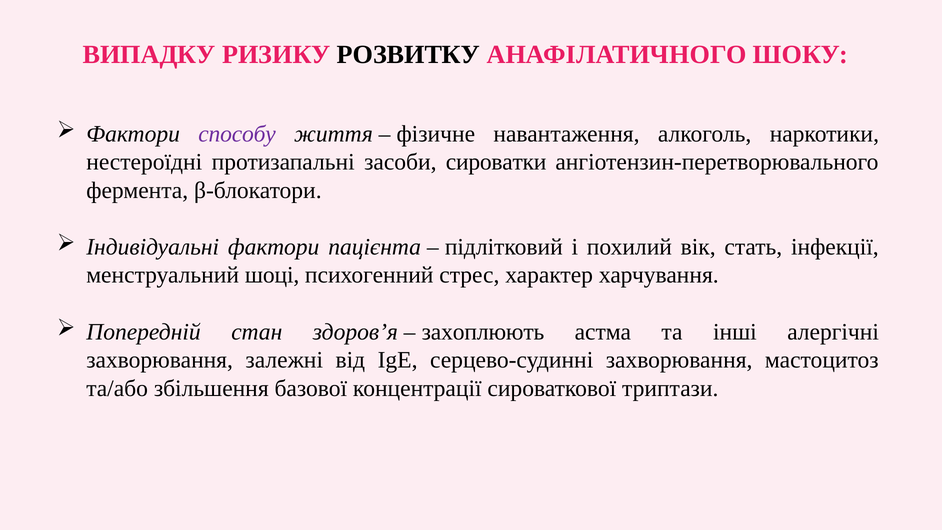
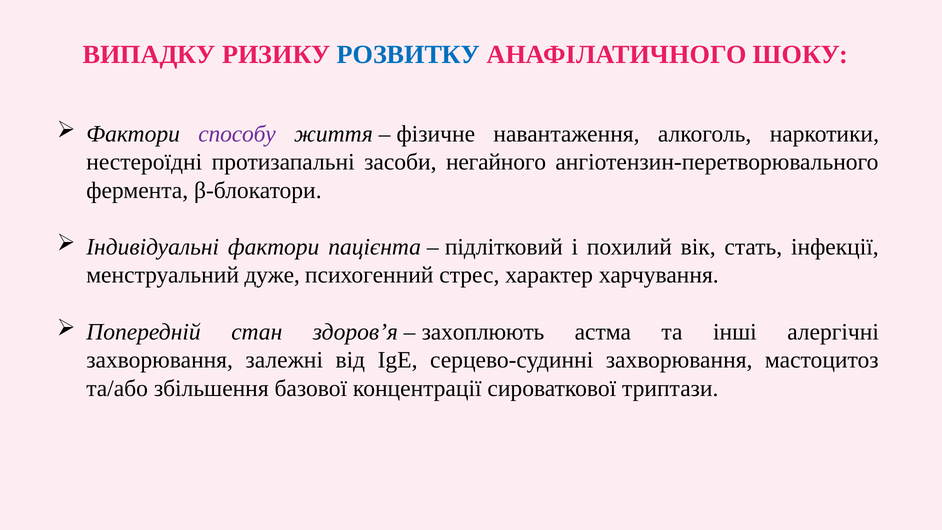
РОЗВИТКУ colour: black -> blue
сироватки: сироватки -> негайного
шоці: шоці -> дуже
